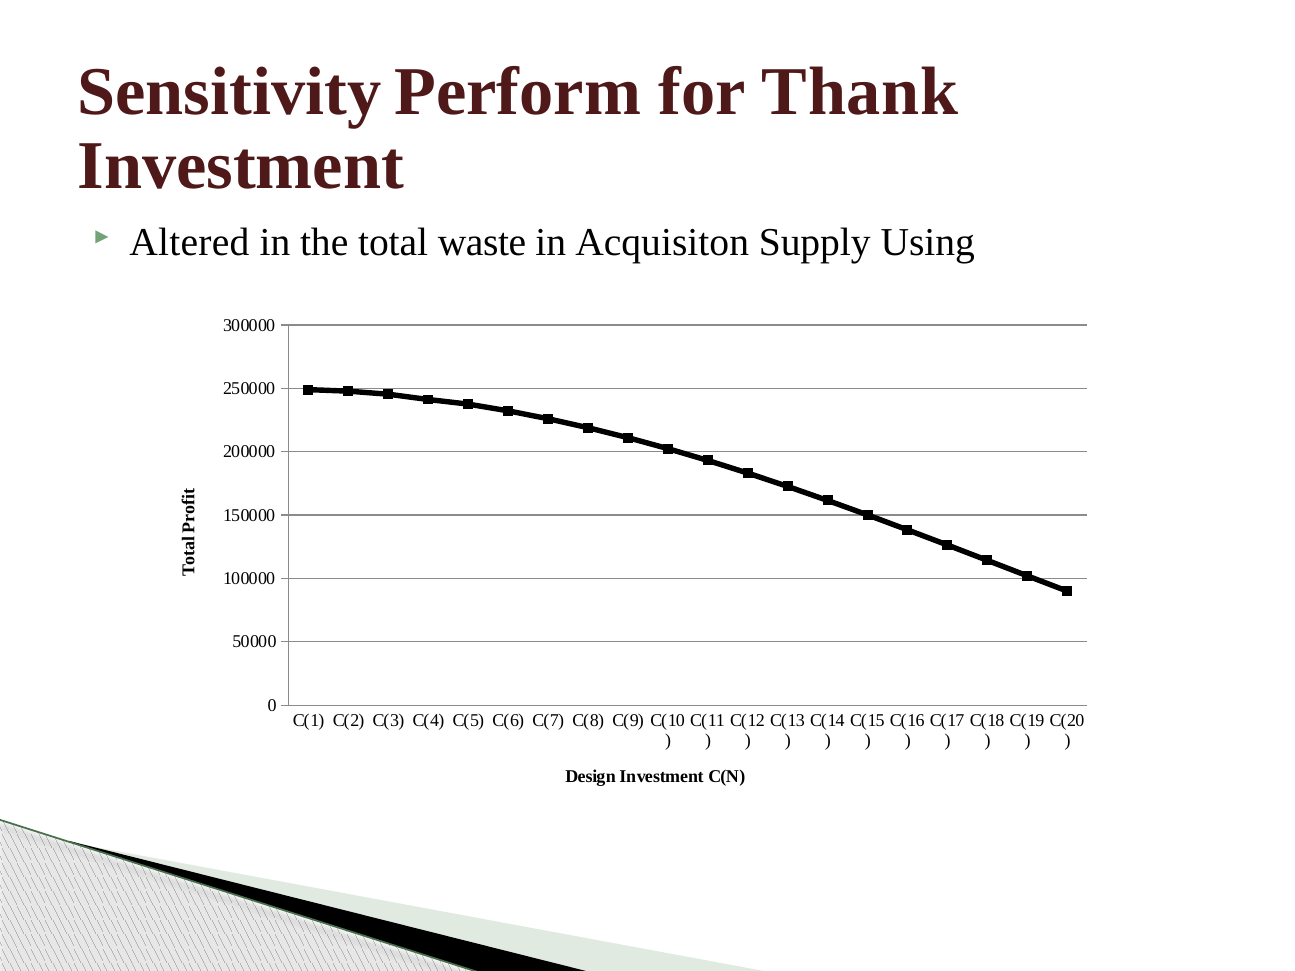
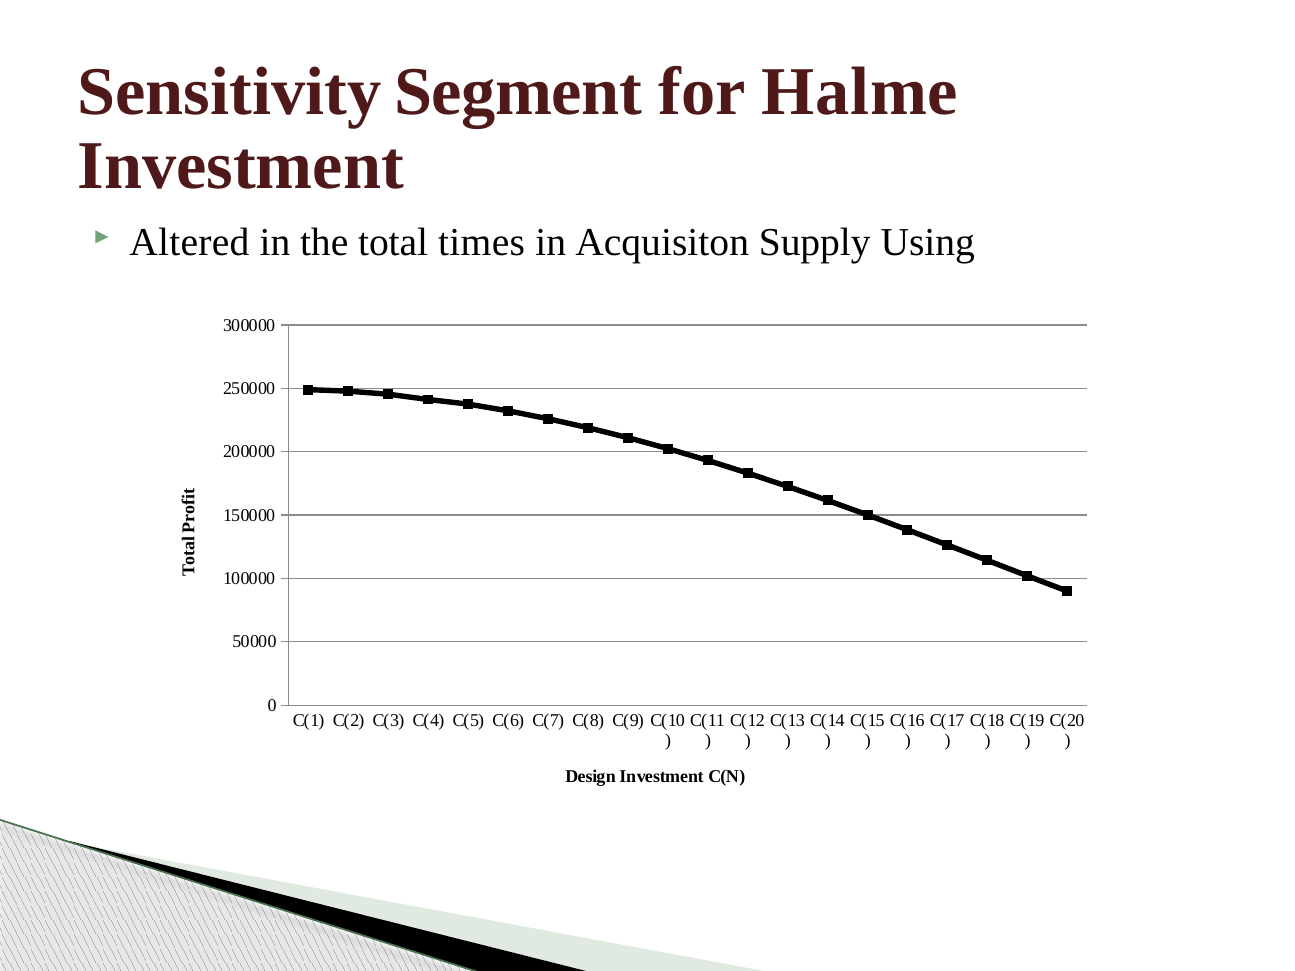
Perform: Perform -> Segment
Thank: Thank -> Halme
waste: waste -> times
